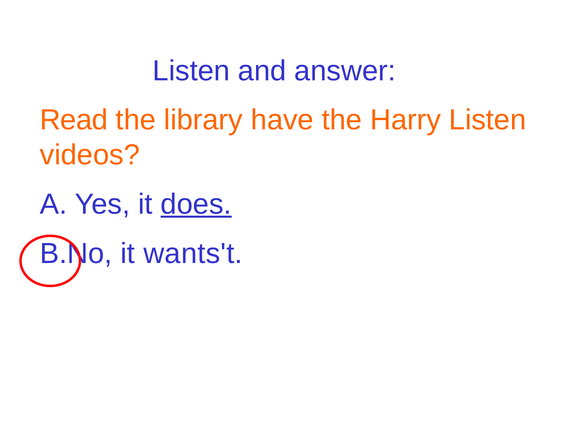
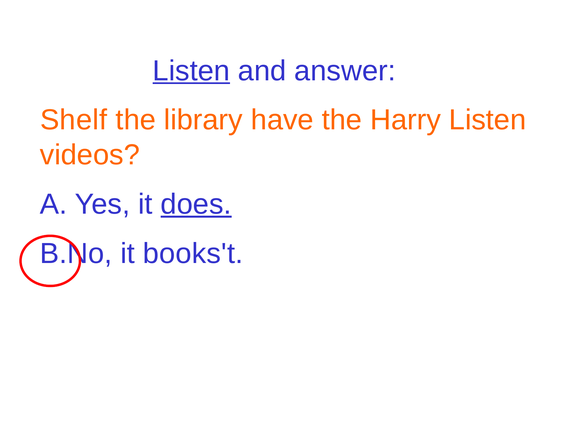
Listen at (191, 71) underline: none -> present
Read: Read -> Shelf
wants't: wants't -> books't
